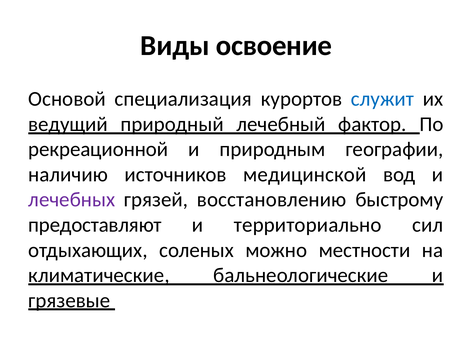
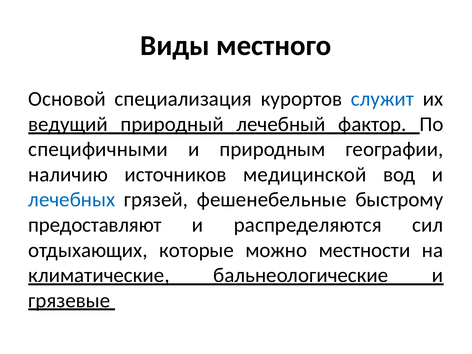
освоение: освоение -> местного
рекреационной: рекреационной -> специфичными
лечебных colour: purple -> blue
восстановлению: восстановлению -> фешенебельные
территориально: территориально -> распределяются
соленых: соленых -> которые
